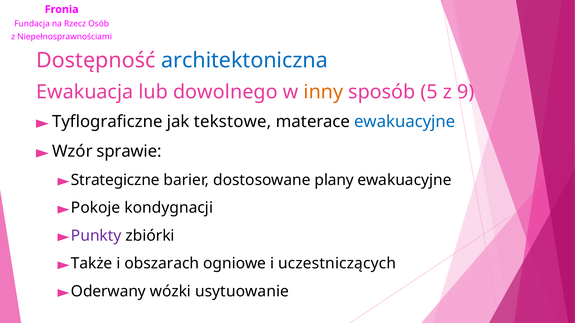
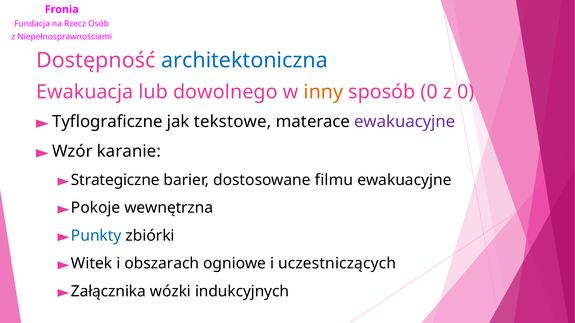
sposób 5: 5 -> 0
z 9: 9 -> 0
ewakuacyjne at (405, 122) colour: blue -> purple
sprawie: sprawie -> karanie
plany: plany -> filmu
kondygnacji: kondygnacji -> wewnętrzna
Punkty colour: purple -> blue
Także: Także -> Witek
Oderwany: Oderwany -> Załącznika
usytuowanie: usytuowanie -> indukcyjnych
